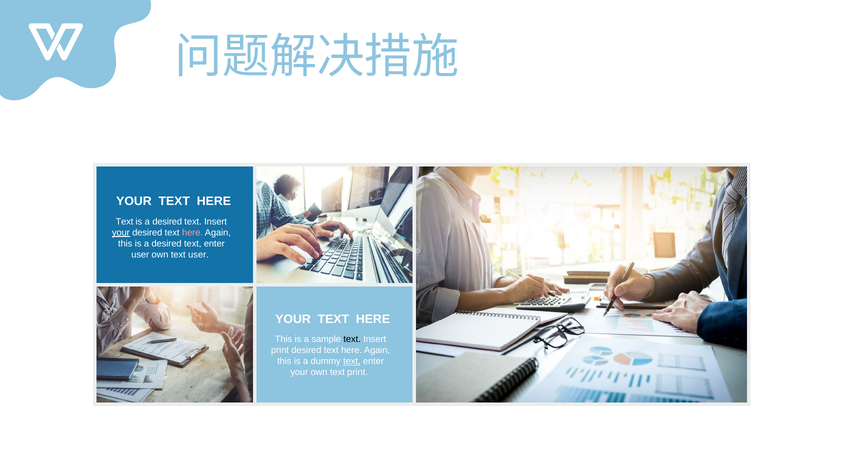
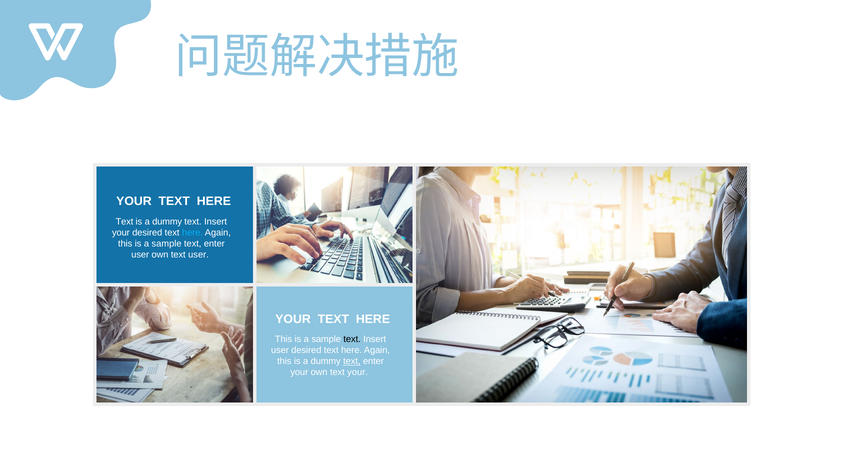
desired at (167, 222): desired -> dummy
your at (121, 233) underline: present -> none
here at (192, 233) colour: pink -> light blue
desired at (167, 244): desired -> sample
print at (280, 351): print -> user
text print: print -> your
